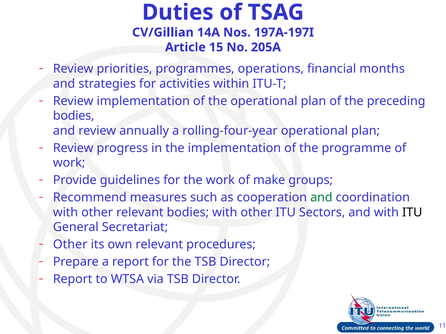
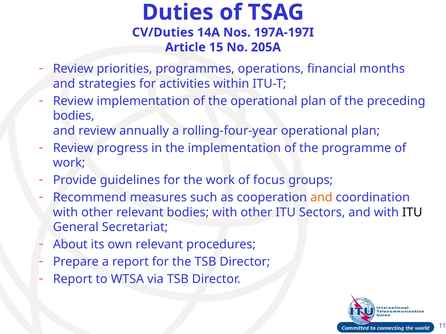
CV/Gillian: CV/Gillian -> CV/Duties
make: make -> focus
and at (321, 198) colour: green -> orange
Other at (70, 245): Other -> About
